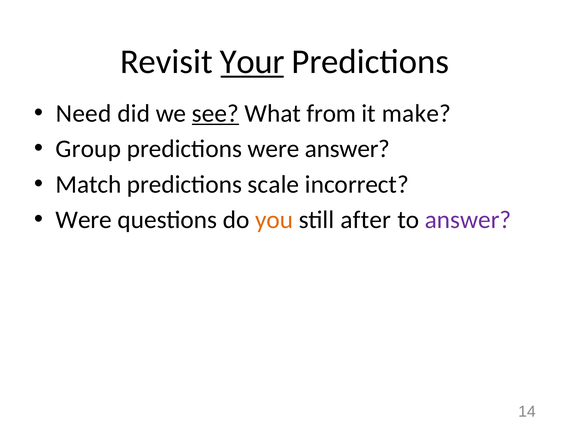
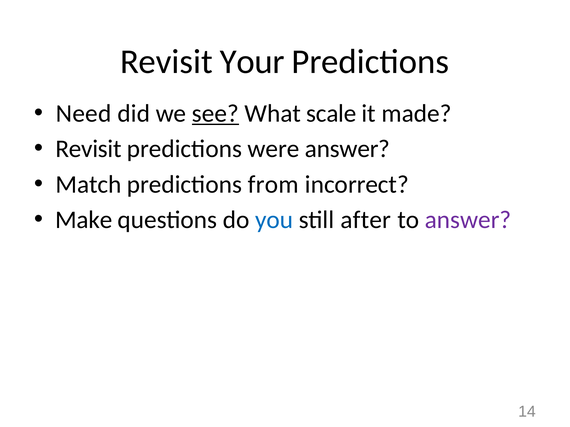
Your underline: present -> none
from: from -> scale
make: make -> made
Group at (88, 149): Group -> Revisit
scale: scale -> from
Were at (84, 220): Were -> Make
you colour: orange -> blue
